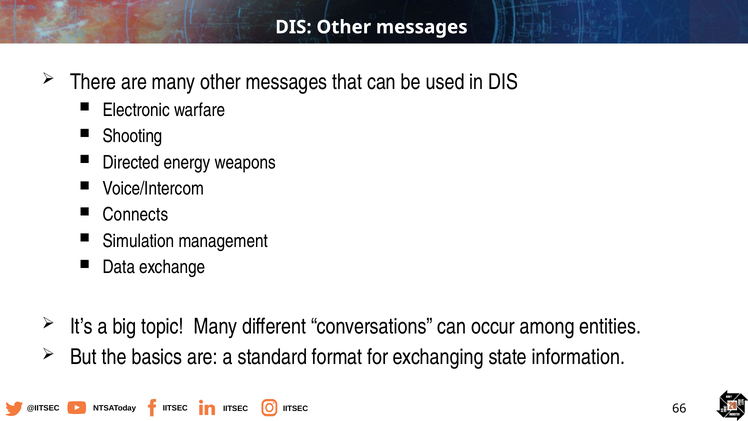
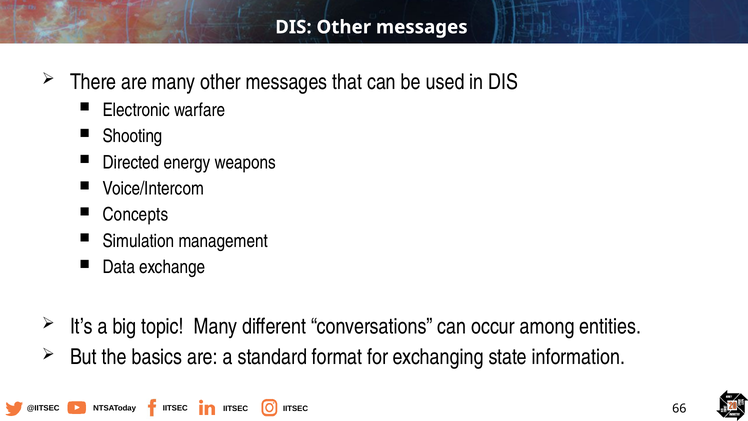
Connects: Connects -> Concepts
